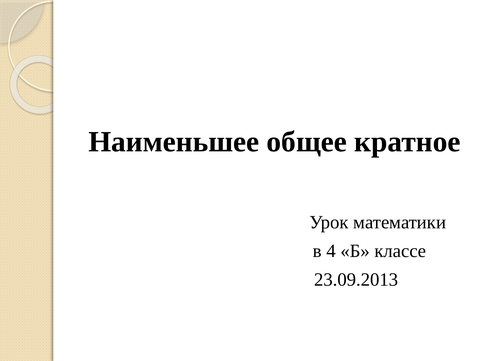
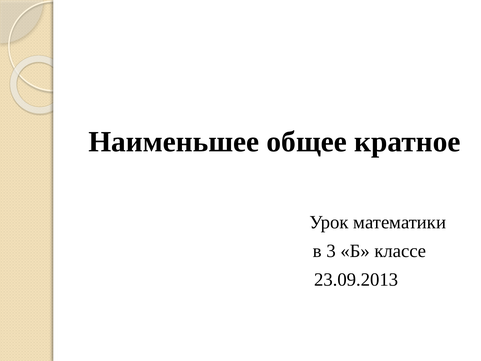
4: 4 -> 3
